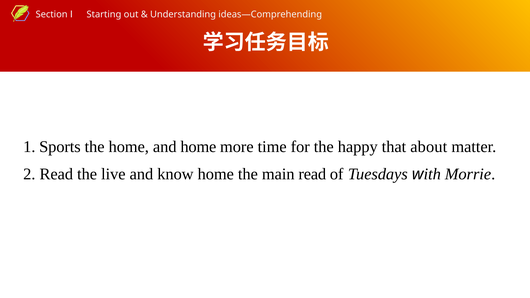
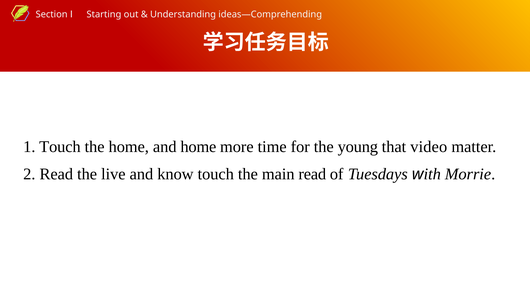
1 Sports: Sports -> Touch
happy: happy -> young
about: about -> video
know home: home -> touch
